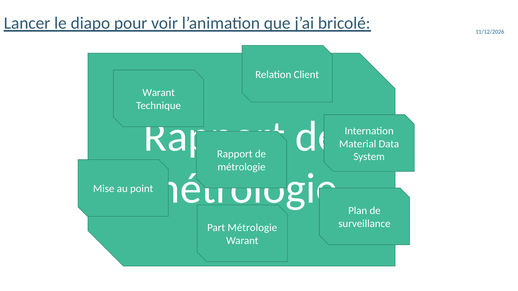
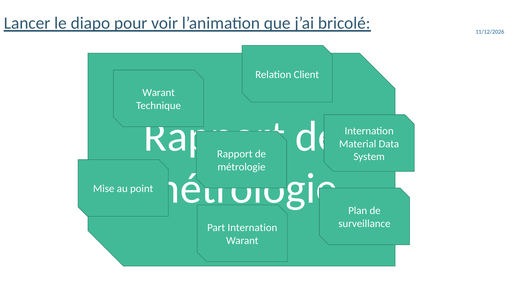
Part Métrologie: Métrologie -> Internation
